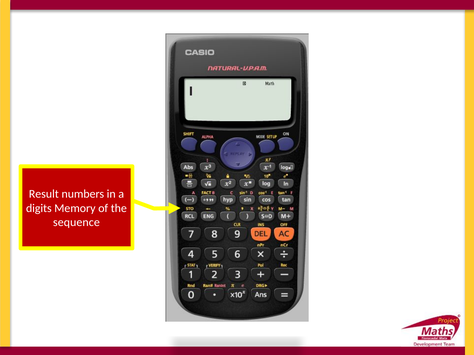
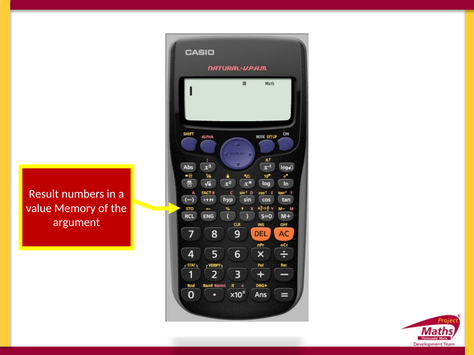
digits: digits -> value
sequence: sequence -> argument
